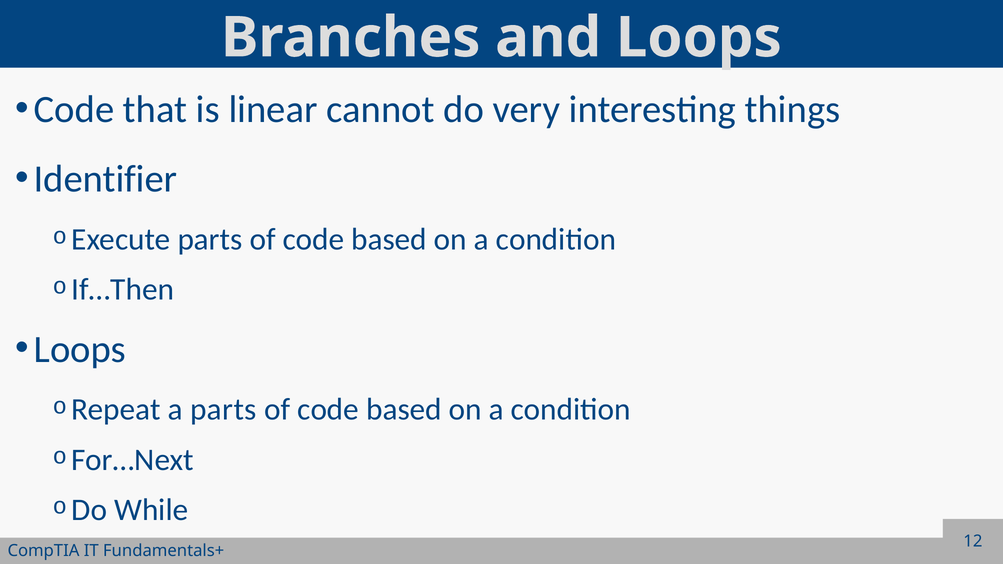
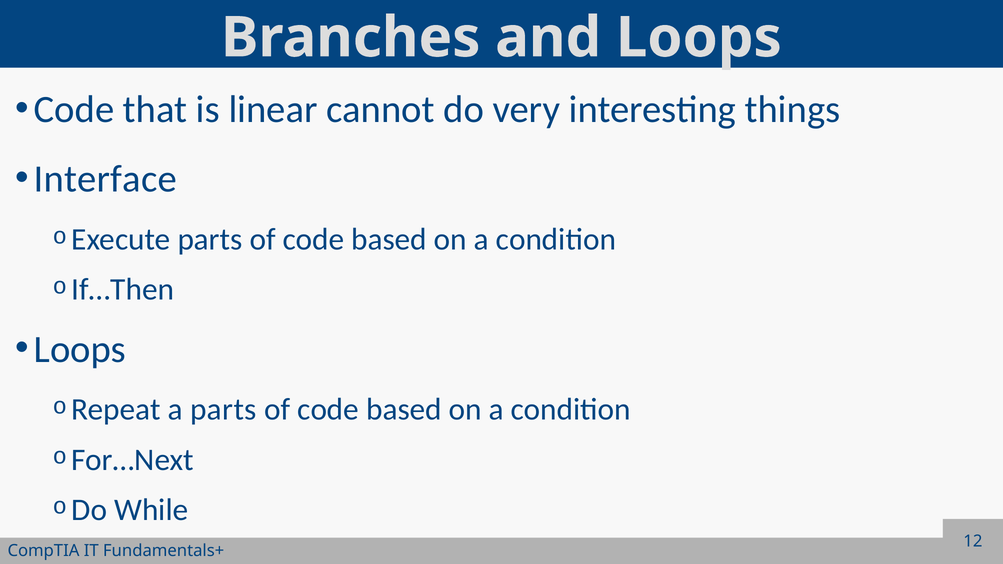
Identifier: Identifier -> Interface
